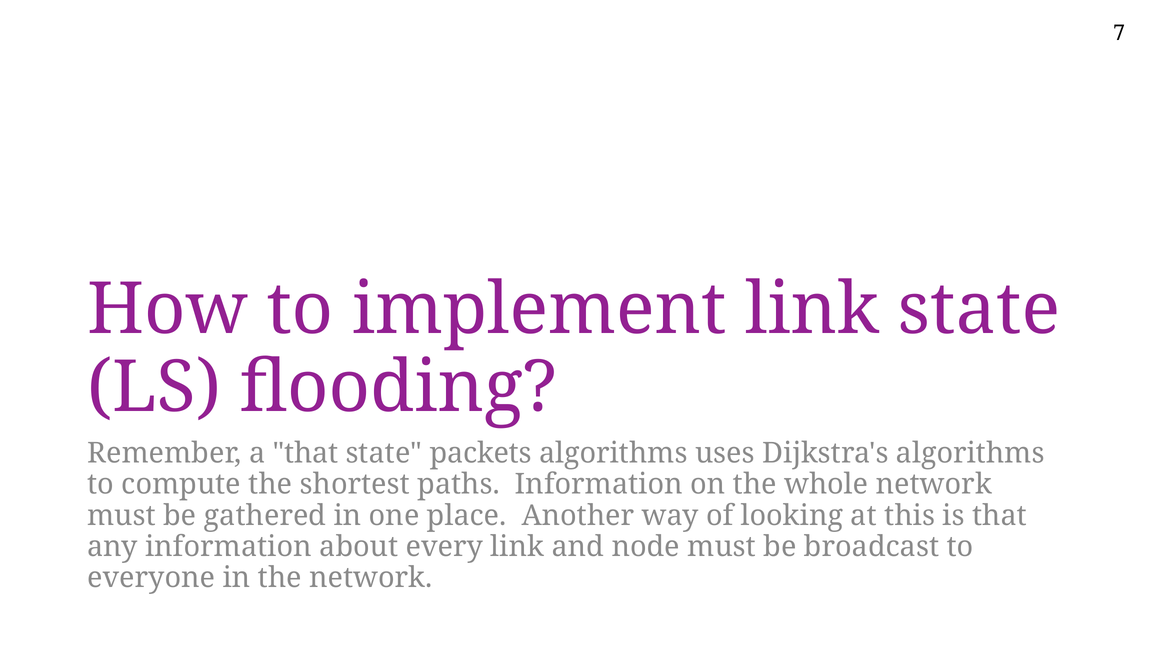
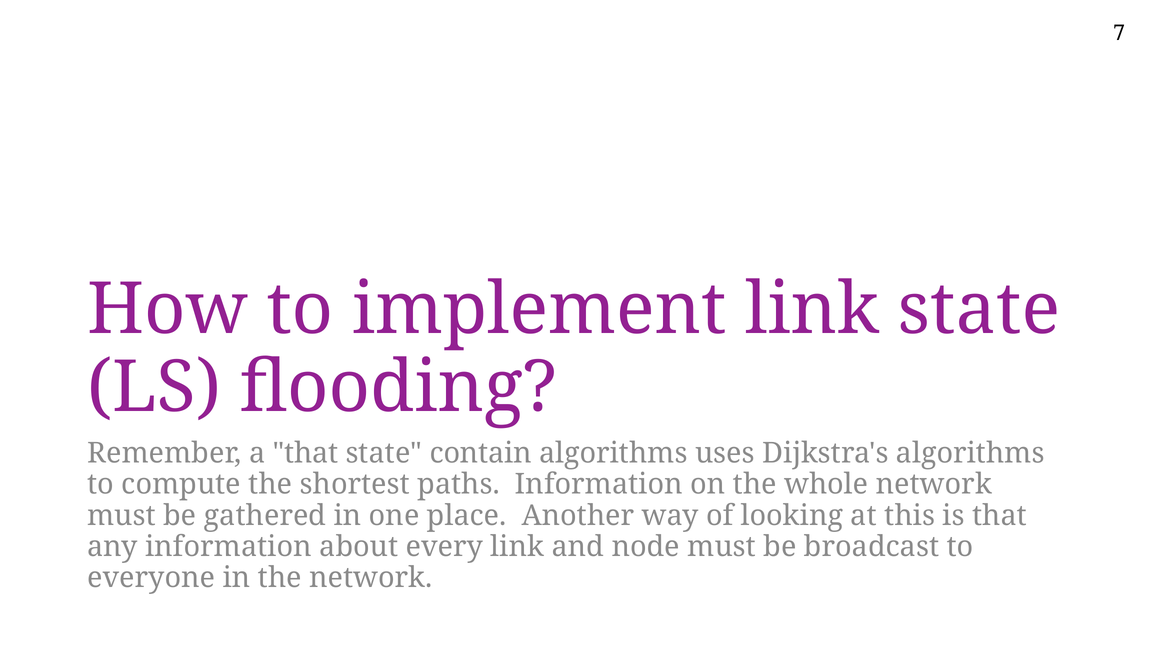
packets: packets -> contain
